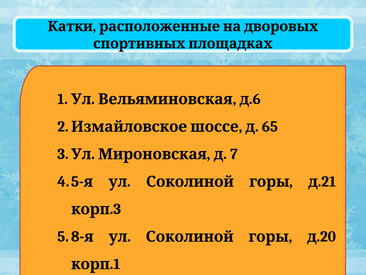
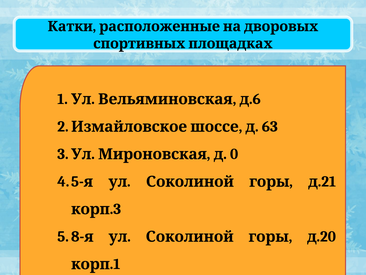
65: 65 -> 63
7: 7 -> 0
